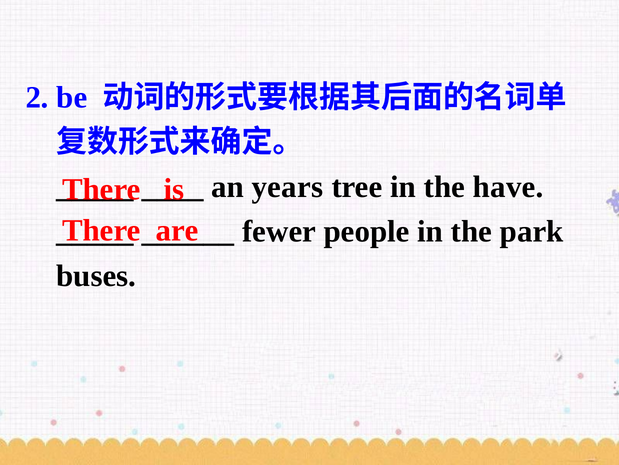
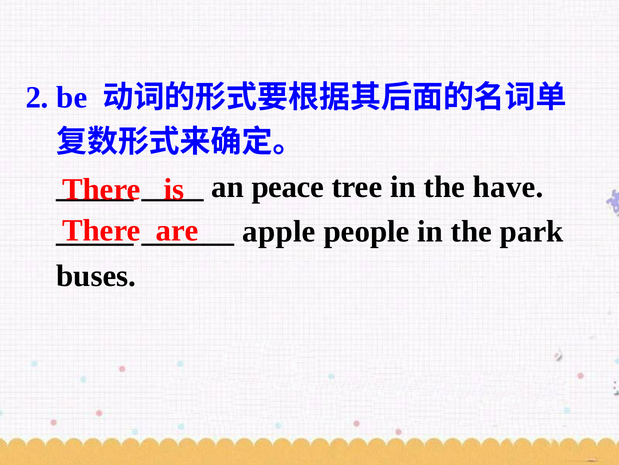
years: years -> peace
fewer: fewer -> apple
